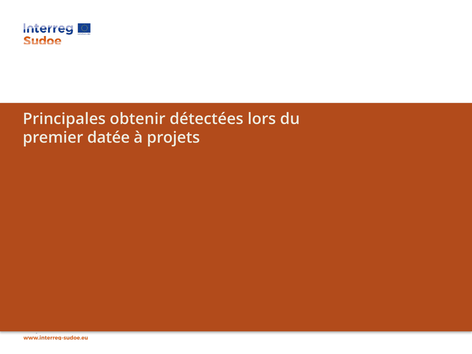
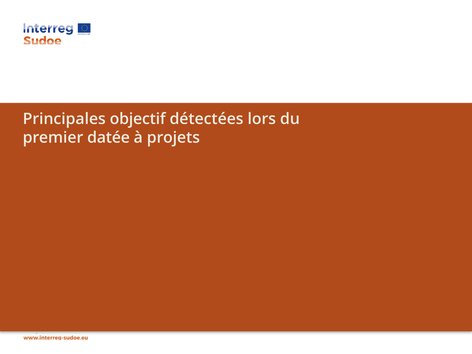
obtenir: obtenir -> objectif
